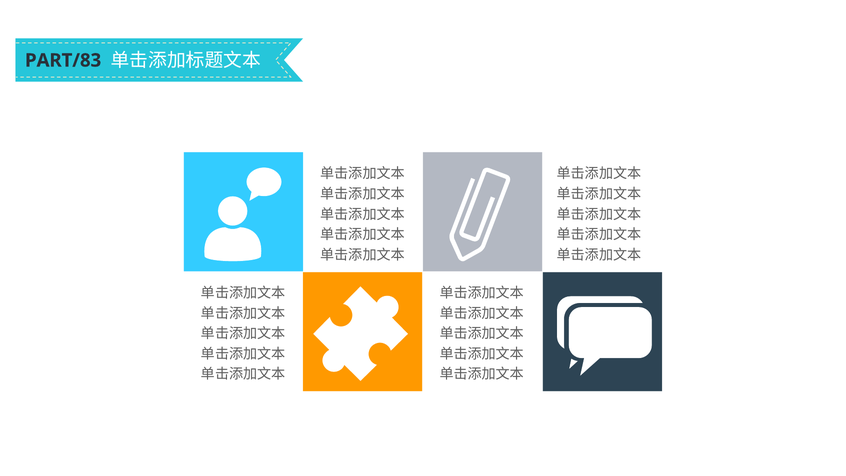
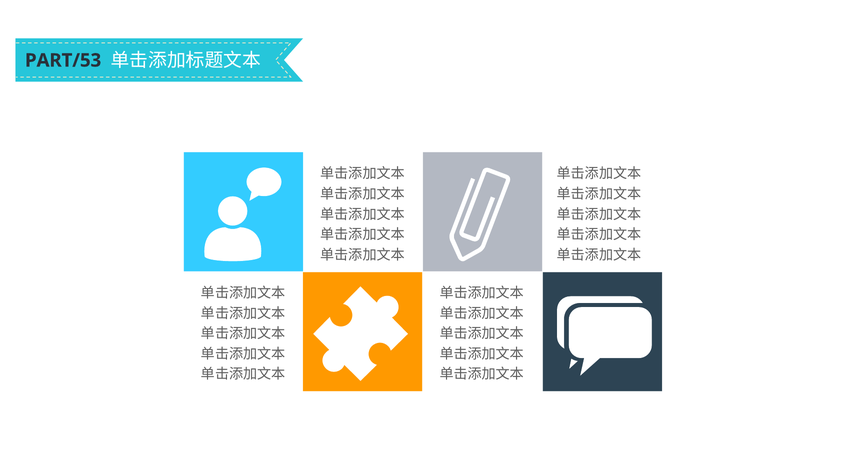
PART/83: PART/83 -> PART/53
